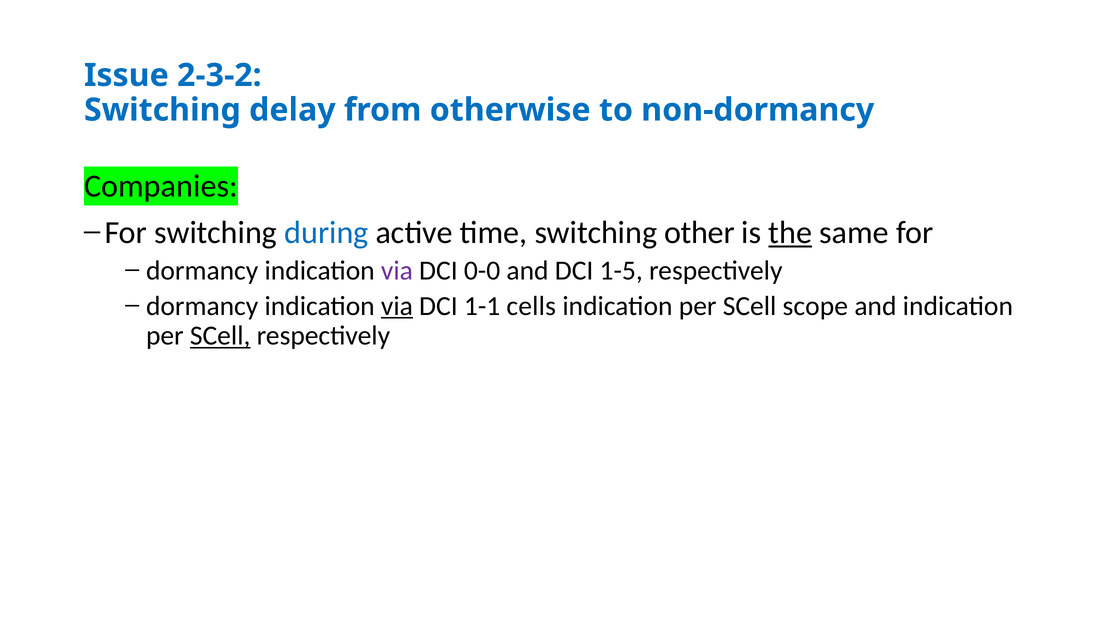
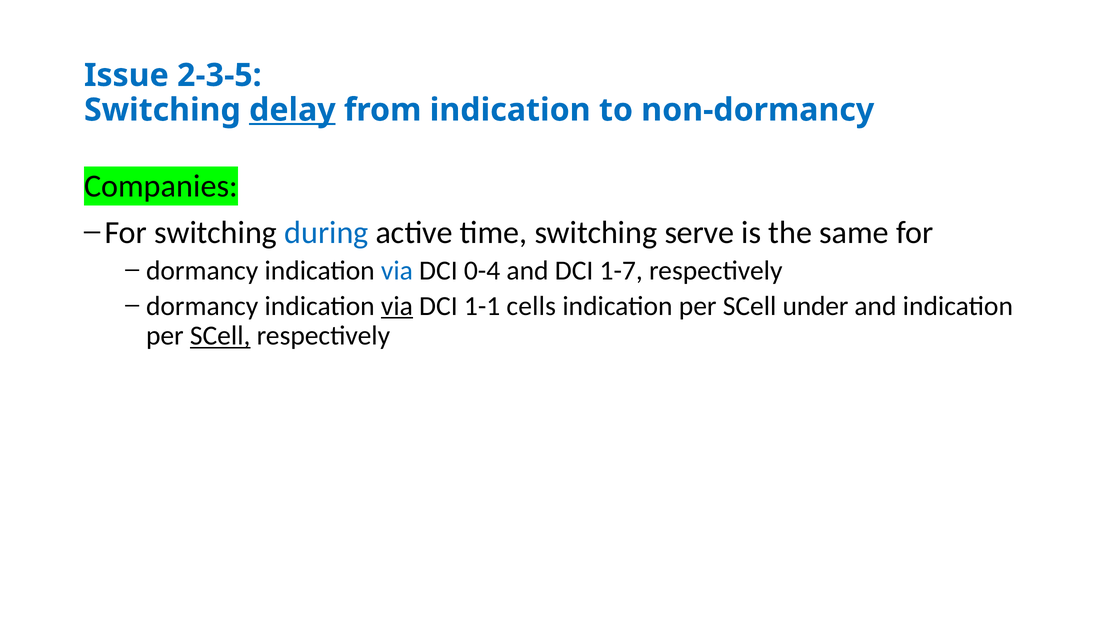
2-3-2: 2-3-2 -> 2-3-5
delay underline: none -> present
from otherwise: otherwise -> indication
other: other -> serve
the underline: present -> none
via at (397, 271) colour: purple -> blue
0-0: 0-0 -> 0-4
1-5: 1-5 -> 1-7
scope: scope -> under
